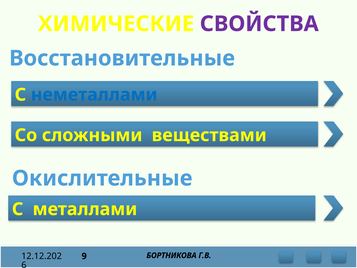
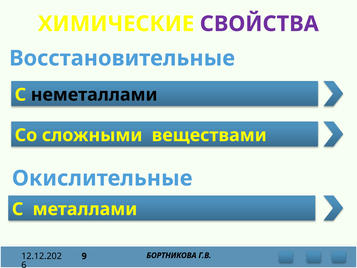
неметаллами colour: blue -> black
